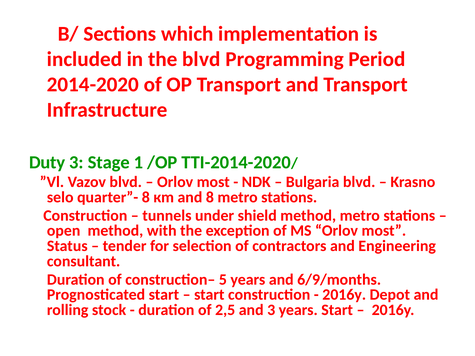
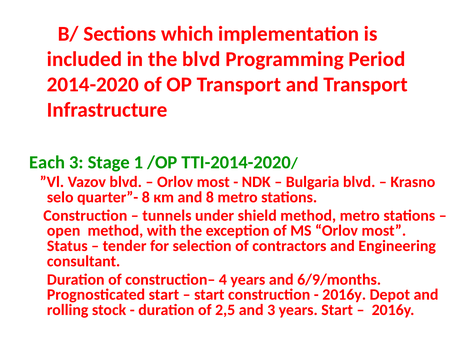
Duty: Duty -> Each
5: 5 -> 4
